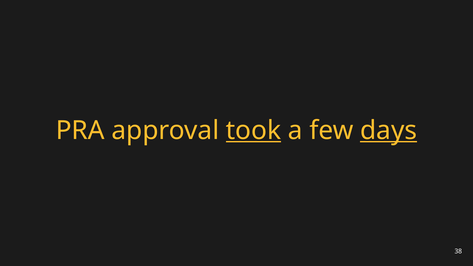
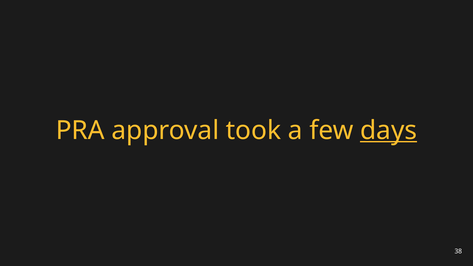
took underline: present -> none
